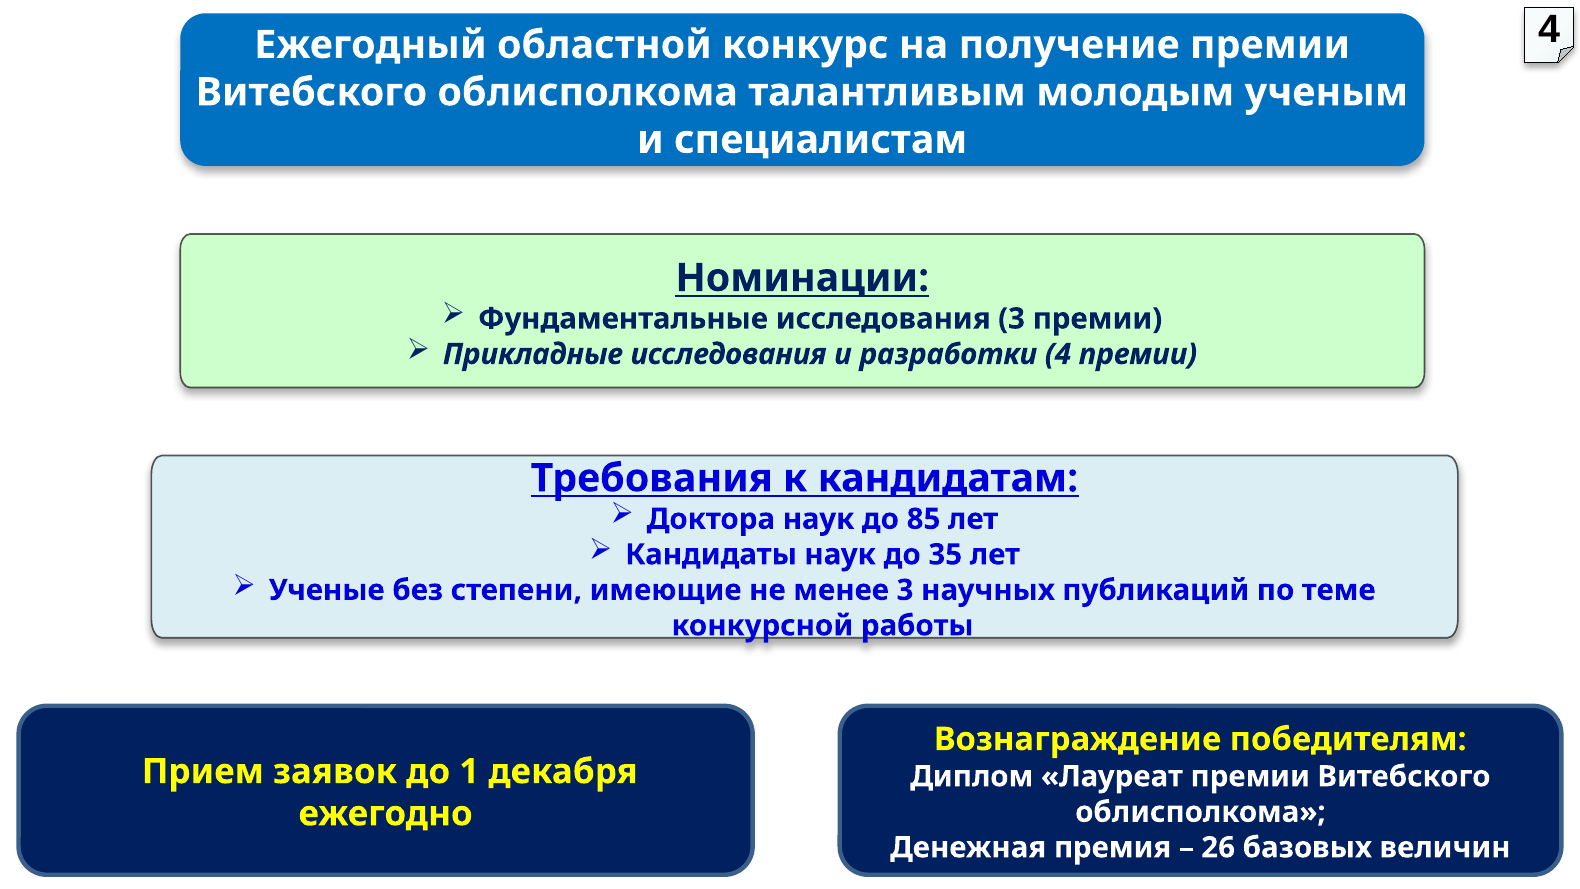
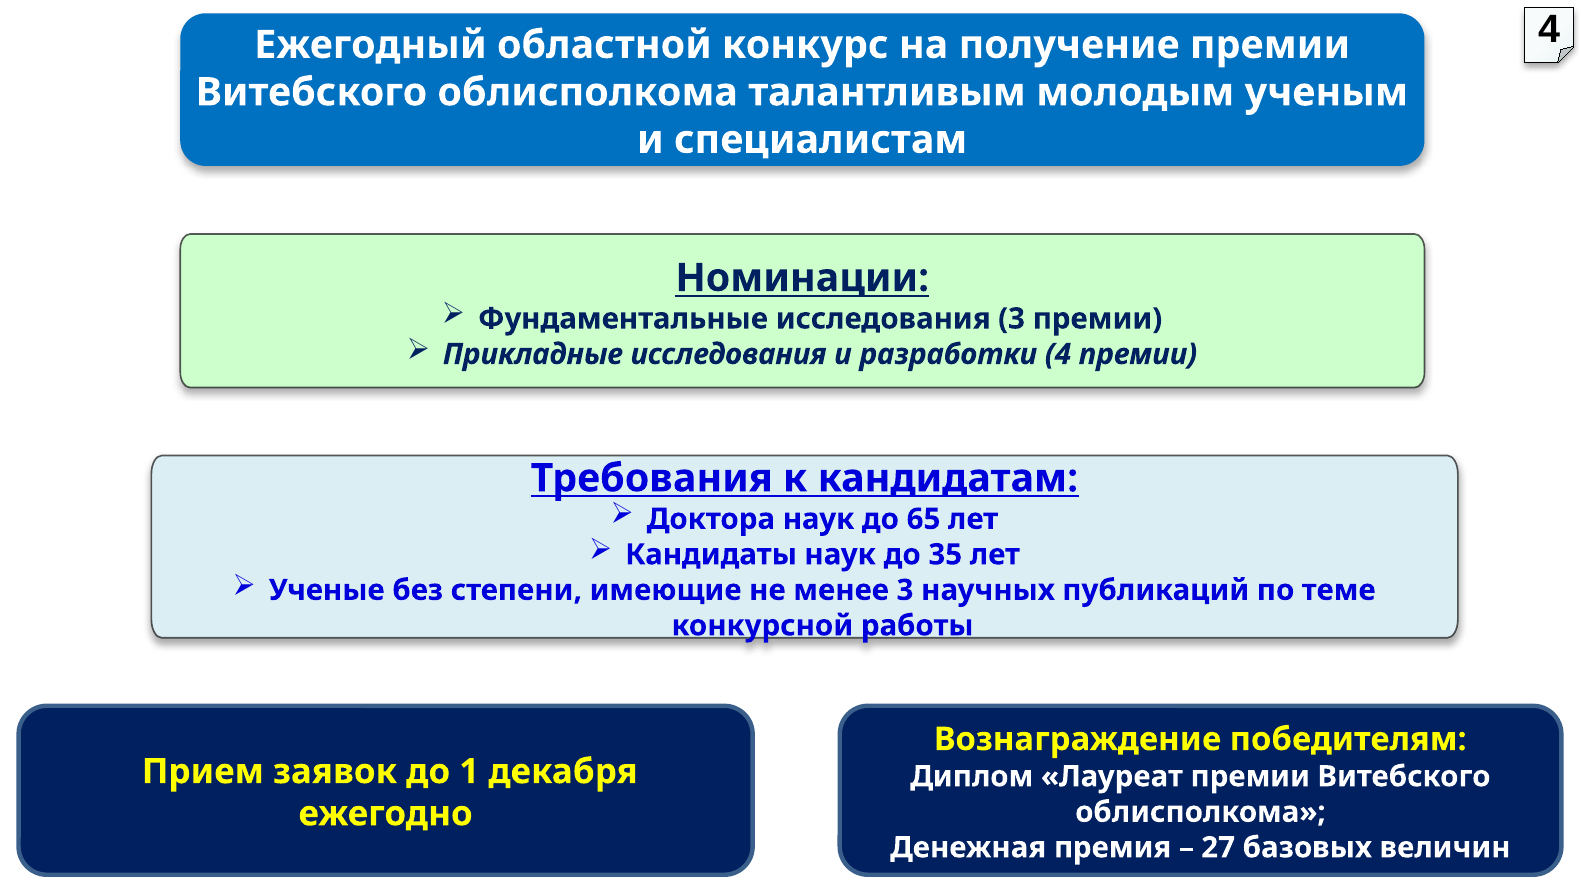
85: 85 -> 65
26: 26 -> 27
